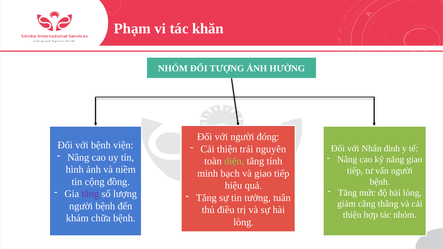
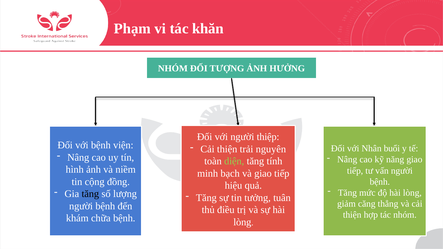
đóng: đóng -> thiệp
dinh: dinh -> buổi
tăng at (90, 194) colour: purple -> black
